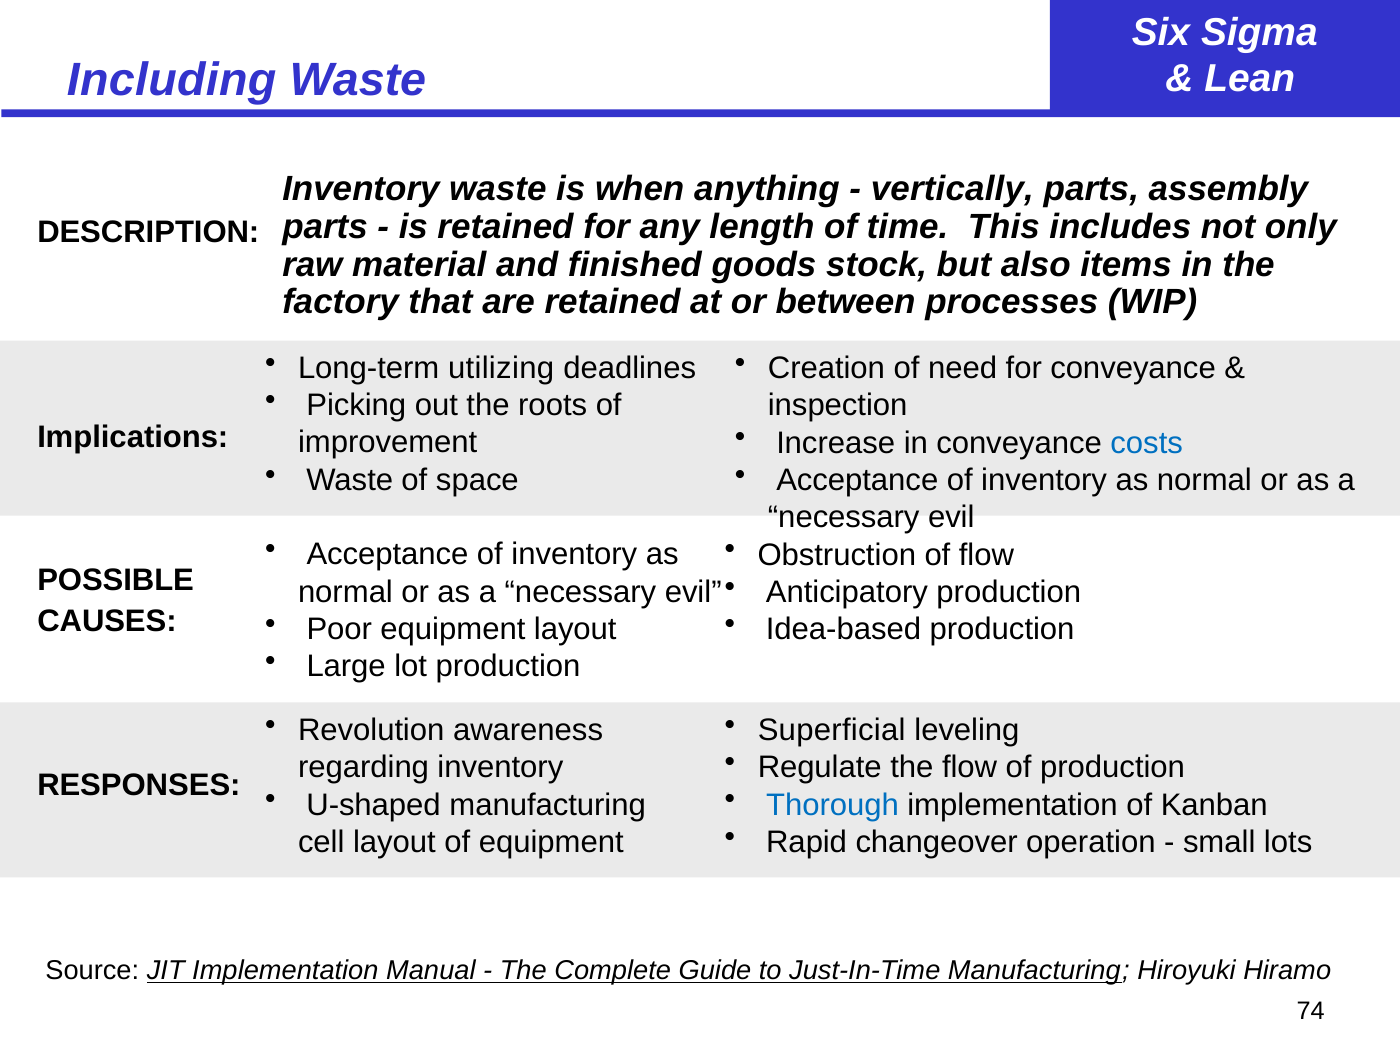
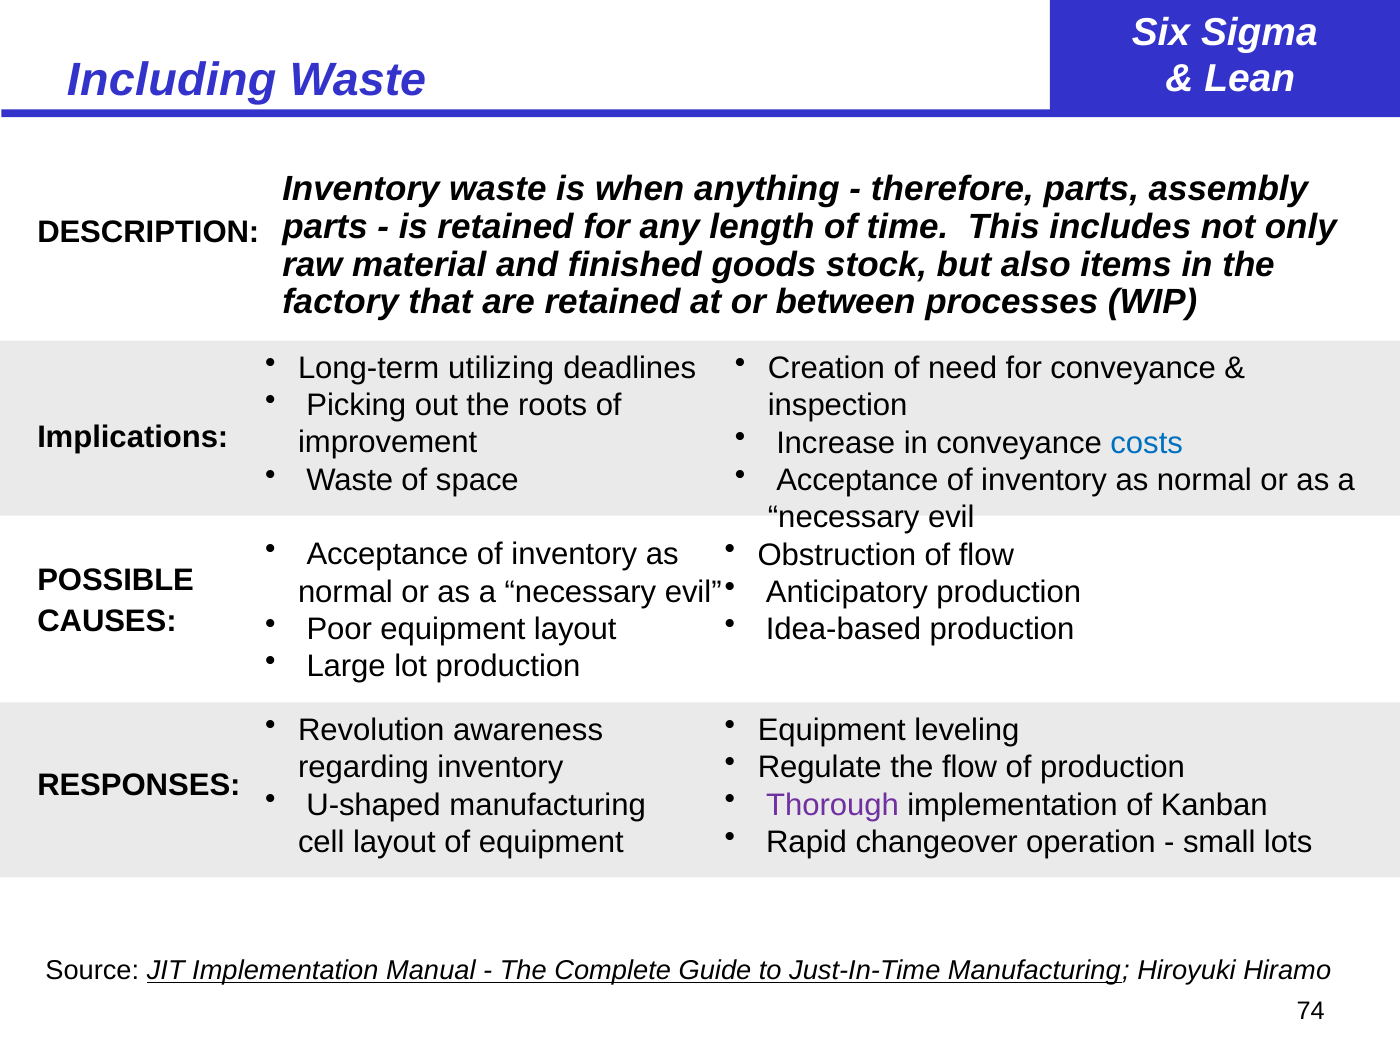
vertically: vertically -> therefore
Superficial at (832, 730): Superficial -> Equipment
Thorough colour: blue -> purple
